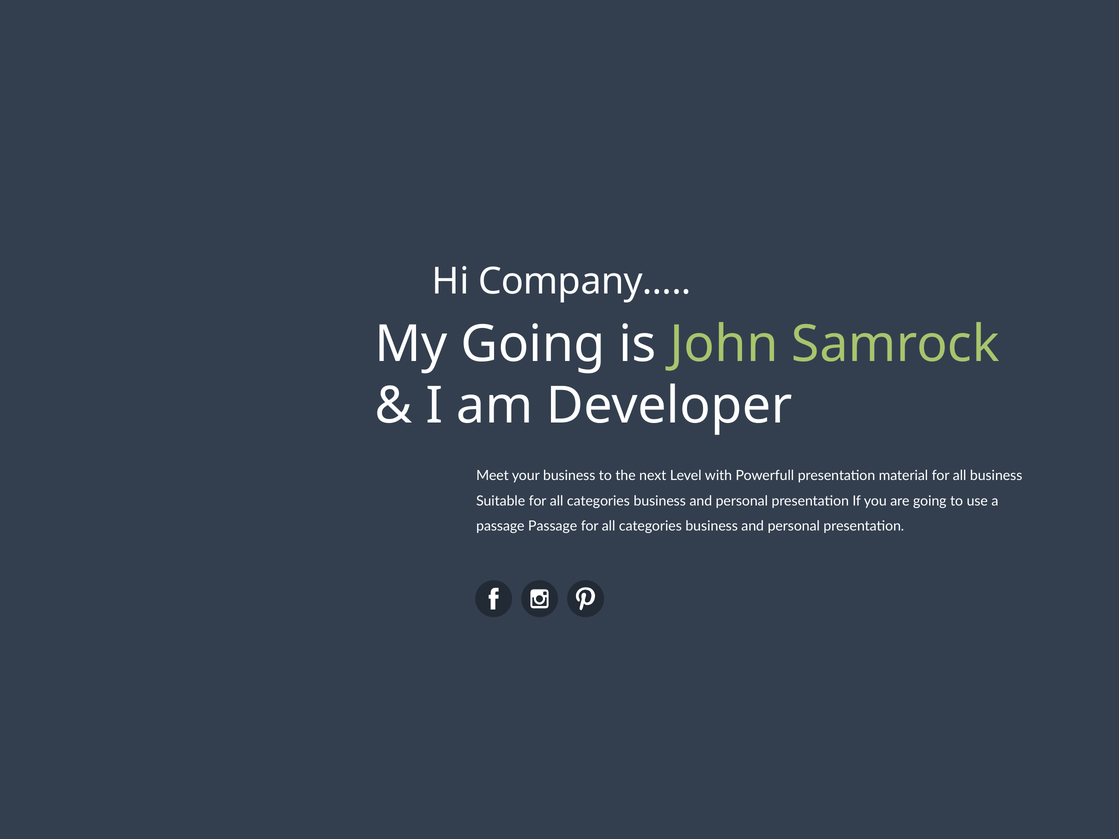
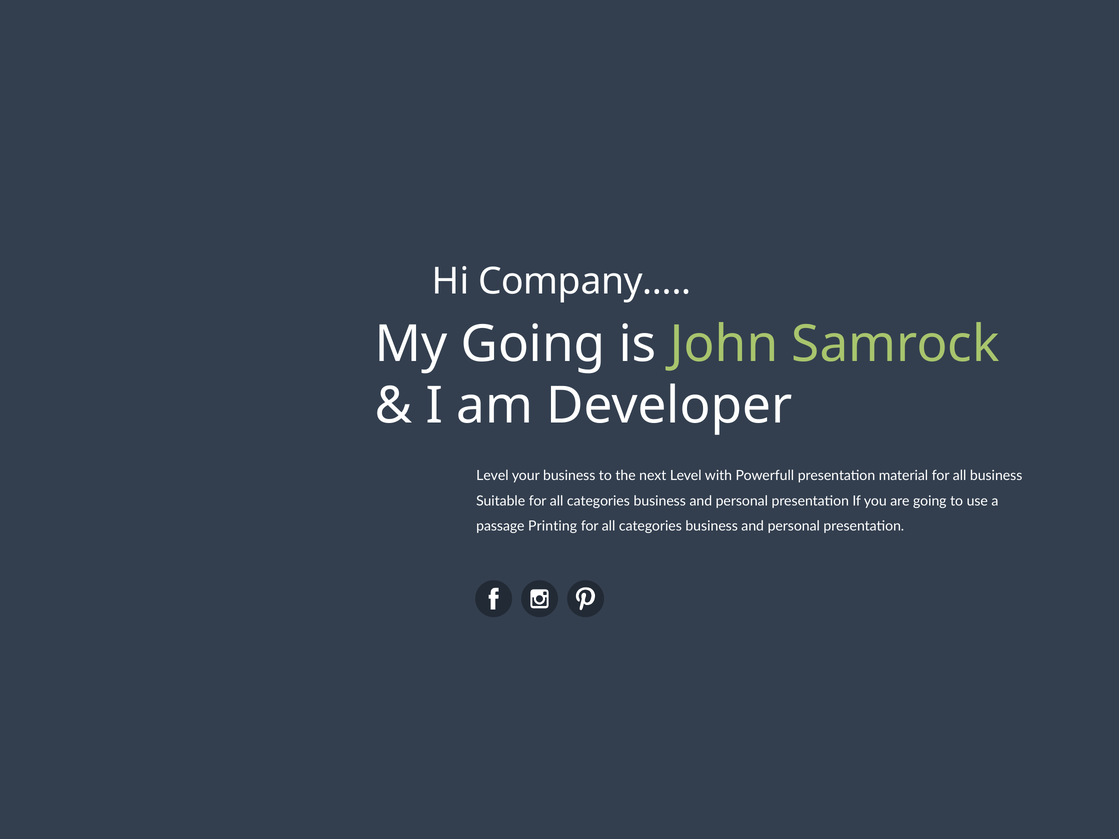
Meet at (492, 476): Meet -> Level
passage Passage: Passage -> Printing
